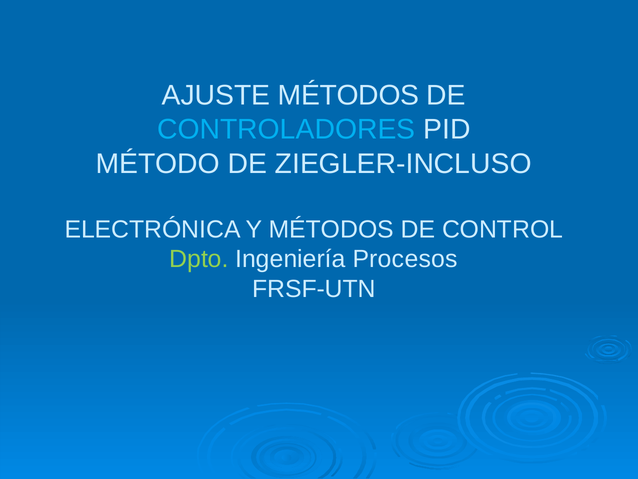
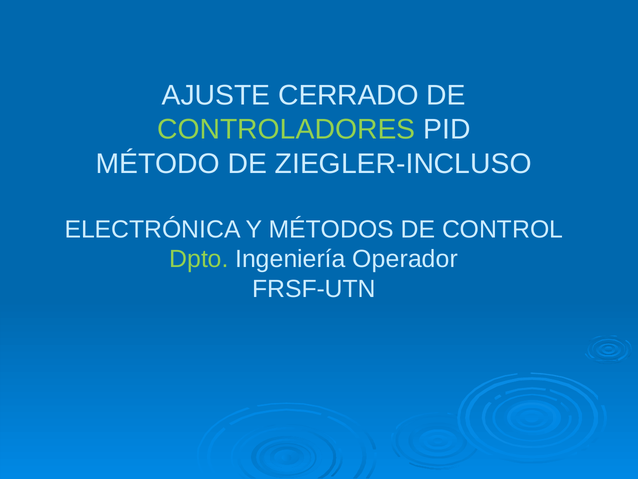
AJUSTE MÉTODOS: MÉTODOS -> CERRADO
CONTROLADORES colour: light blue -> light green
Procesos: Procesos -> Operador
